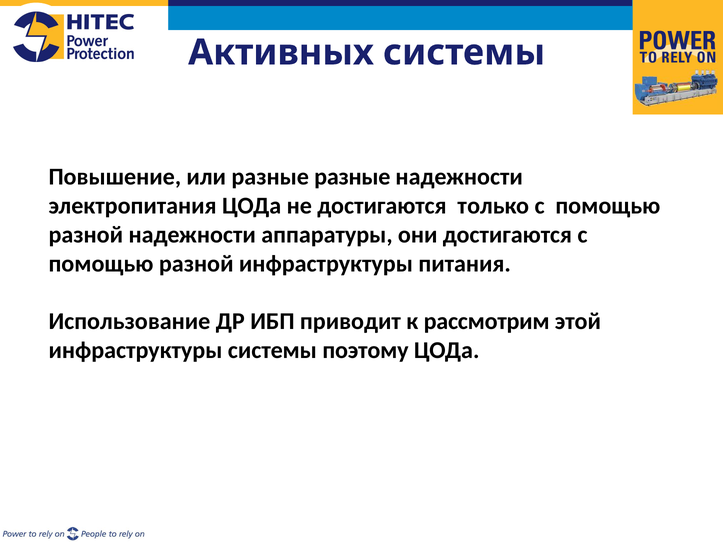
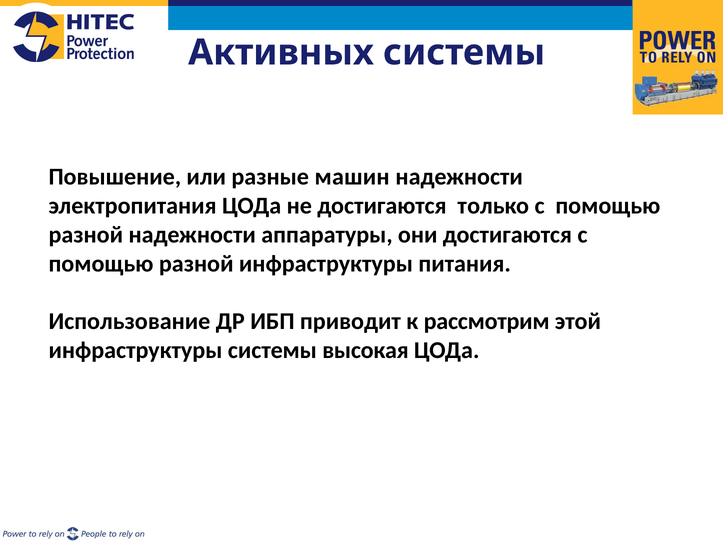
разные разные: разные -> машин
поэтому: поэтому -> высокая
